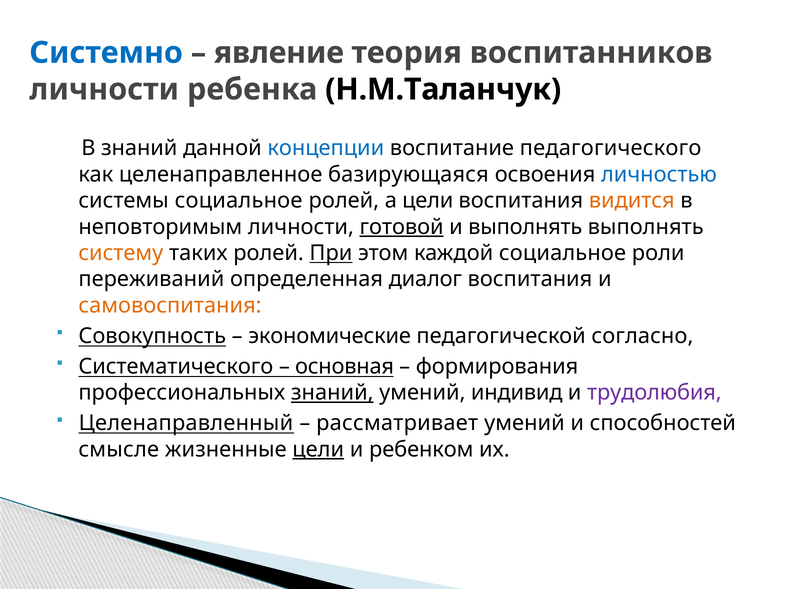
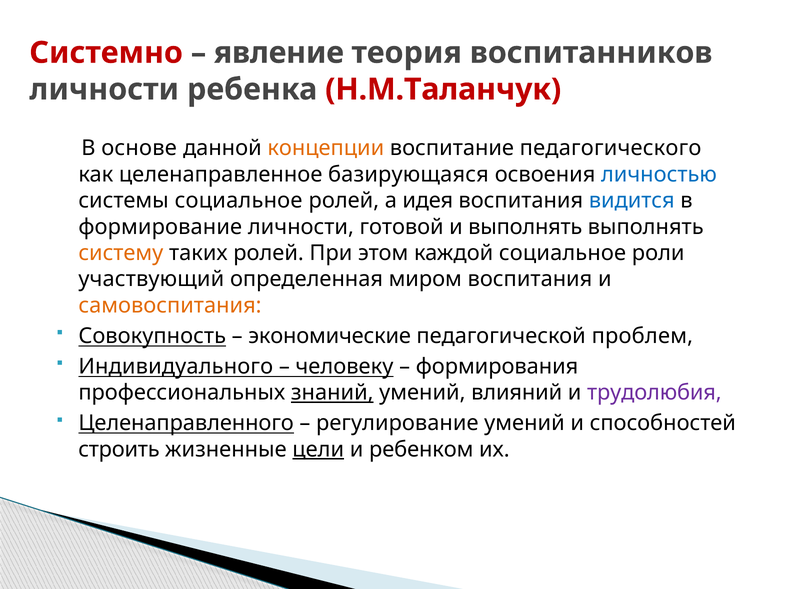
Системно colour: blue -> red
Н.М.Таланчук colour: black -> red
В знаний: знаний -> основе
концепции colour: blue -> orange
а цели: цели -> идея
видится colour: orange -> blue
неповторимым: неповторимым -> формирование
готовой underline: present -> none
При underline: present -> none
переживаний: переживаний -> участвующий
диалог: диалог -> миром
согласно: согласно -> проблем
Систематического: Систематического -> Индивидуального
основная: основная -> человеку
индивид: индивид -> влияний
Целенаправленный: Целенаправленный -> Целенаправленного
рассматривает: рассматривает -> регулирование
смысле: смысле -> строить
